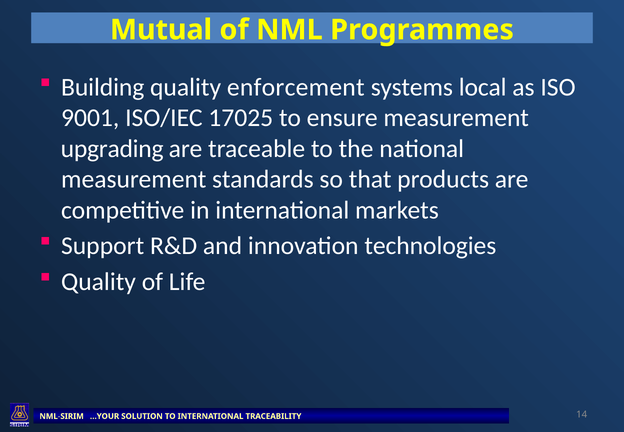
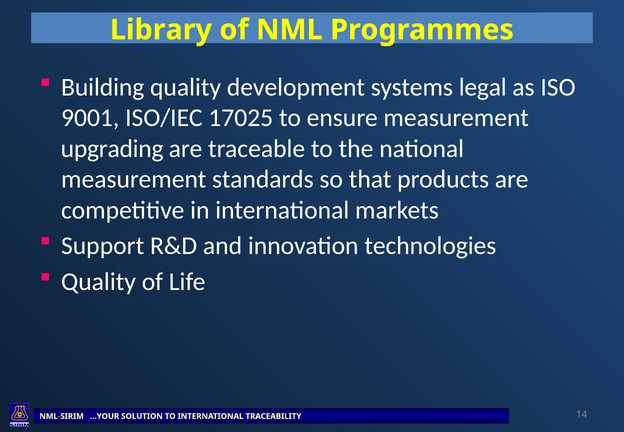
Mutual: Mutual -> Library
enforcement: enforcement -> development
local: local -> legal
